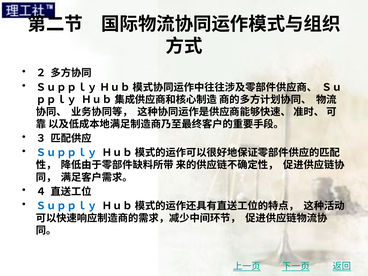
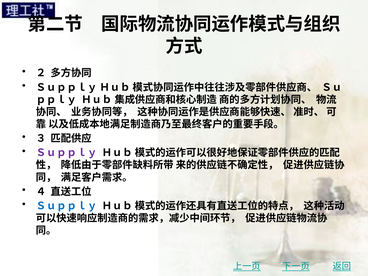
Ｓｕｐｐｌｙ at (67, 153) colour: blue -> purple
